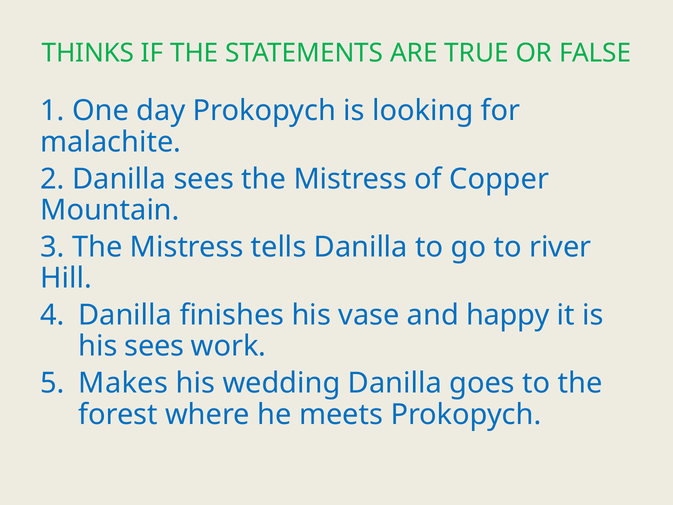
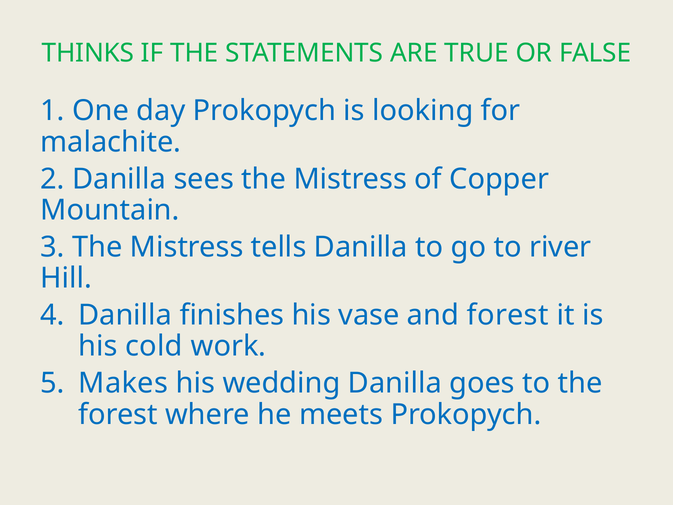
and happy: happy -> forest
his sees: sees -> cold
